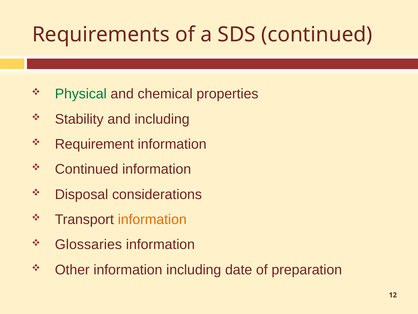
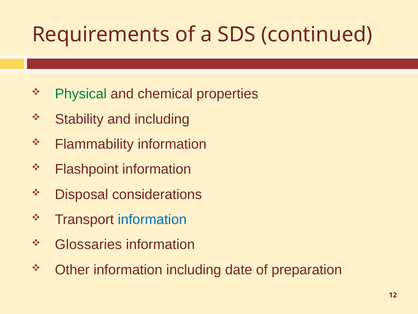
Requirement: Requirement -> Flammability
Continued at (87, 169): Continued -> Flashpoint
information at (152, 219) colour: orange -> blue
